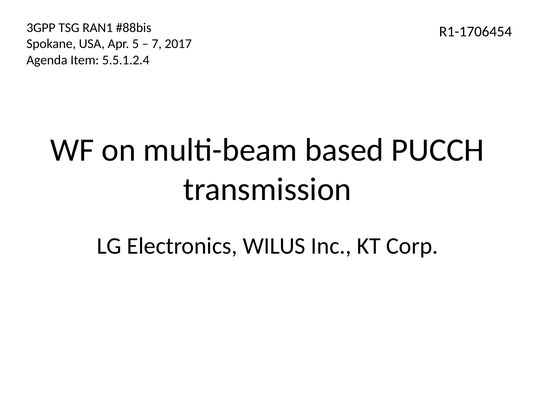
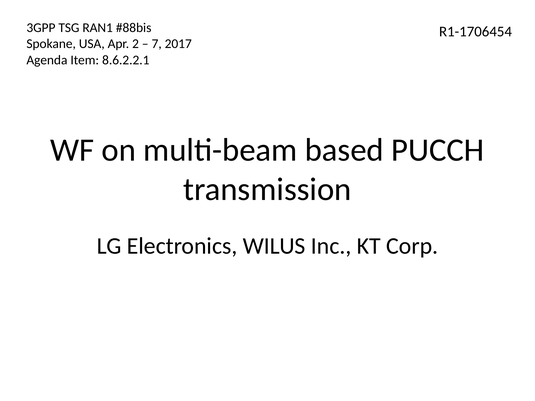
5: 5 -> 2
5.5.1.2.4: 5.5.1.2.4 -> 8.6.2.2.1
